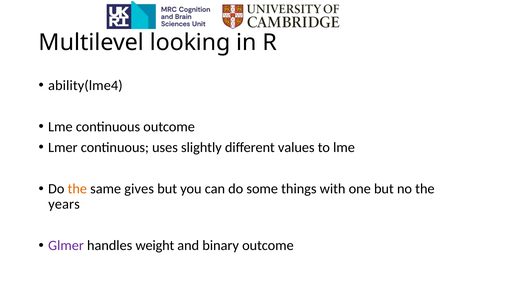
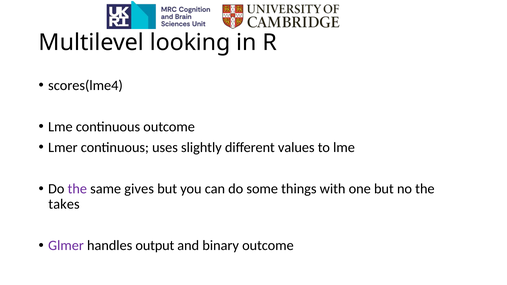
ability(lme4: ability(lme4 -> scores(lme4
the at (77, 189) colour: orange -> purple
years: years -> takes
weight: weight -> output
